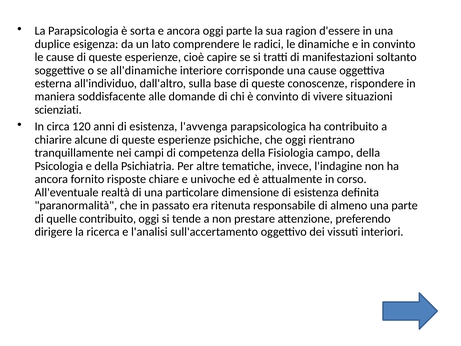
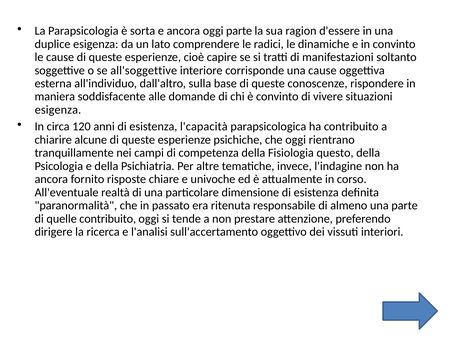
all'dinamiche: all'dinamiche -> all'soggettive
scienziati at (58, 110): scienziati -> esigenza
l'avvenga: l'avvenga -> l'capacità
campo: campo -> questo
